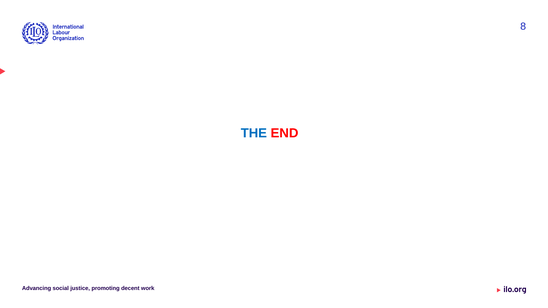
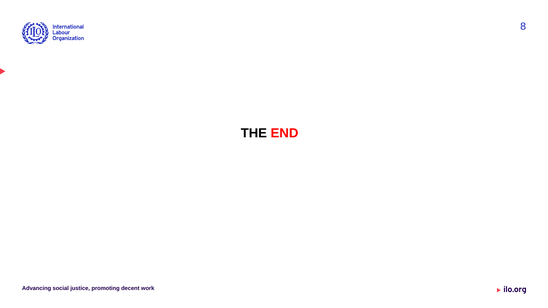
THE colour: blue -> black
